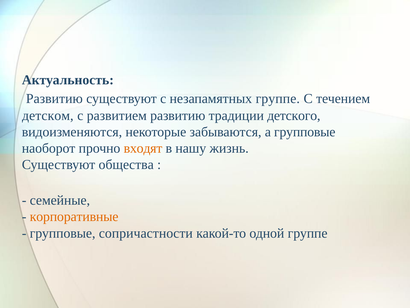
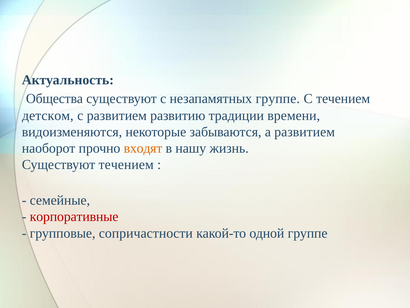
Развитию at (54, 98): Развитию -> Общества
детского: детского -> времени
а групповые: групповые -> развитием
Существуют общества: общества -> течением
корпоративные colour: orange -> red
